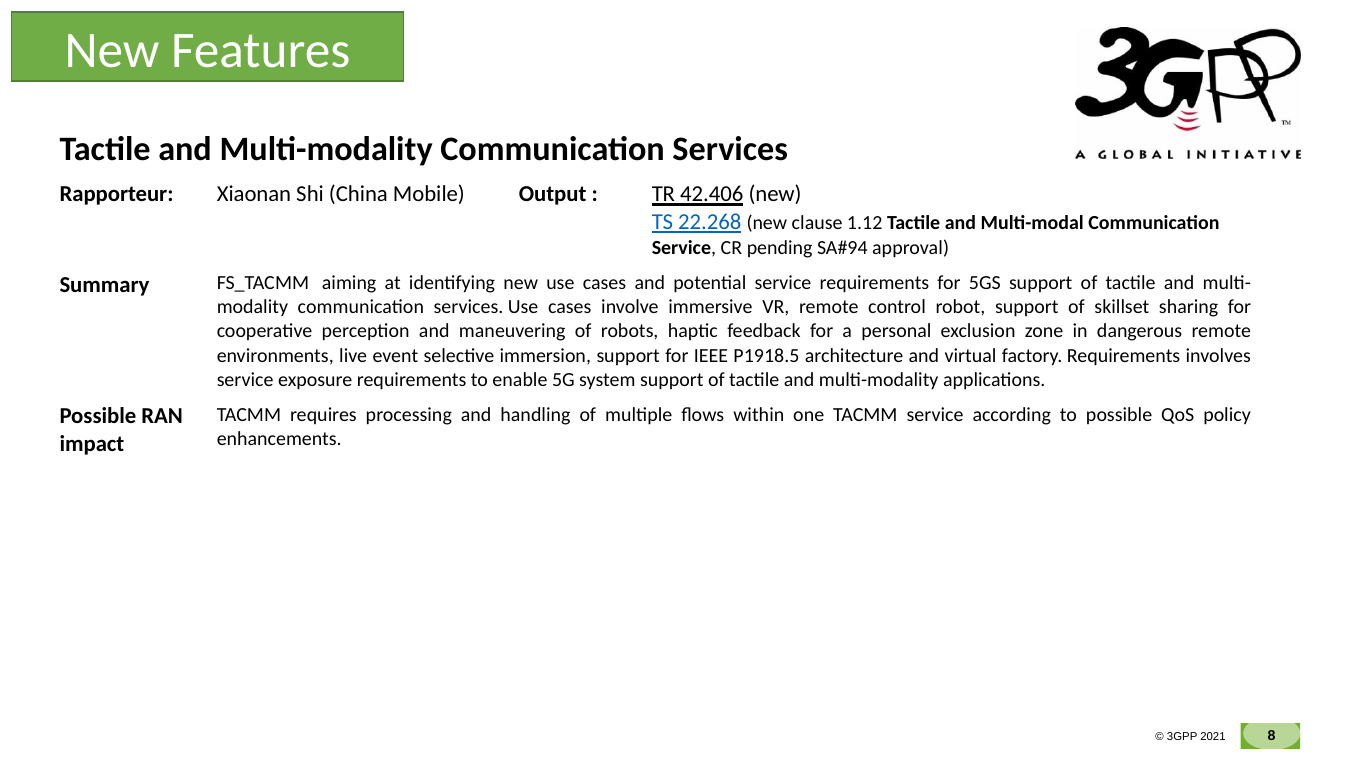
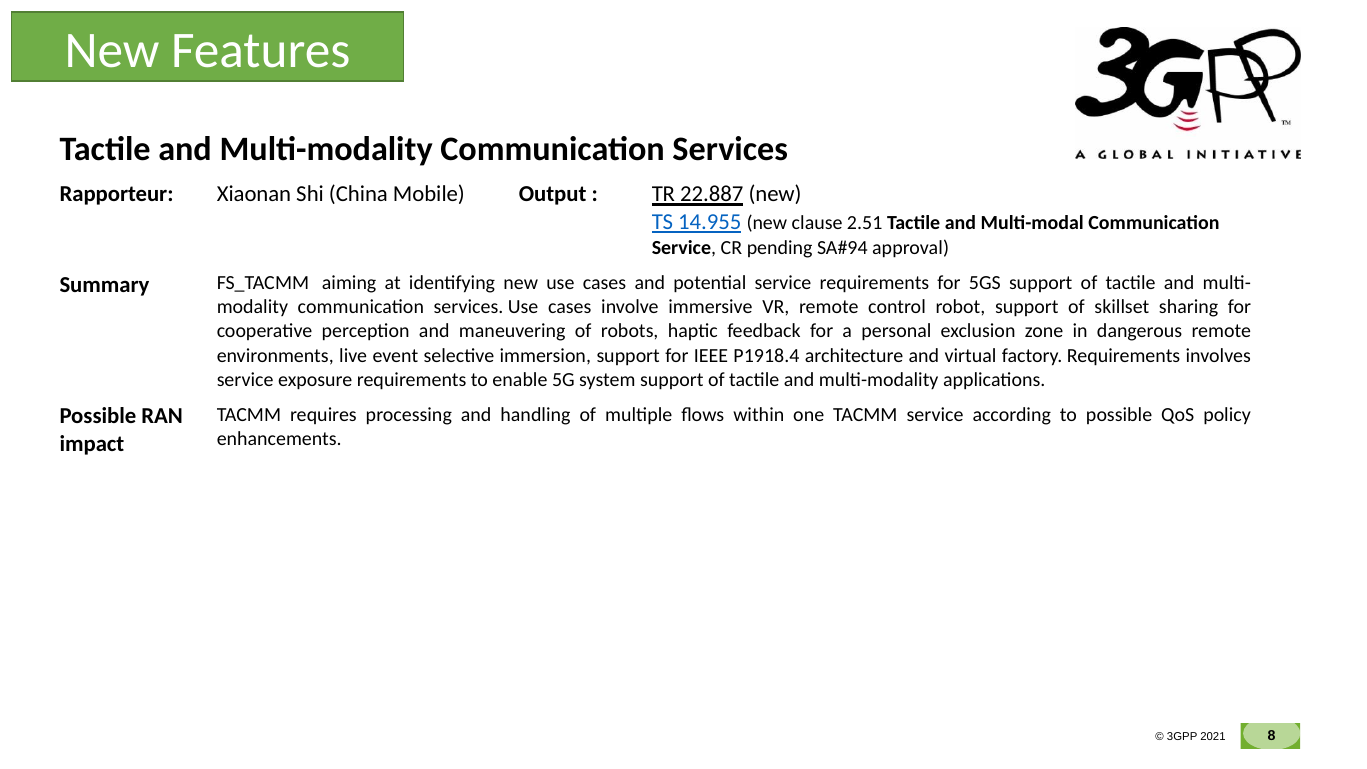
42.406: 42.406 -> 22.887
22.268: 22.268 -> 14.955
1.12: 1.12 -> 2.51
P1918.5: P1918.5 -> P1918.4
